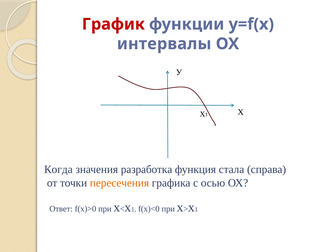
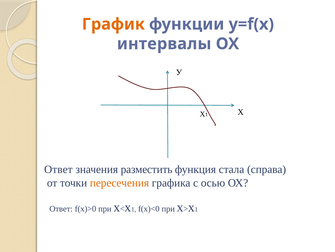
График colour: red -> orange
Когда at (58, 169): Когда -> Ответ
разработка: разработка -> разместить
